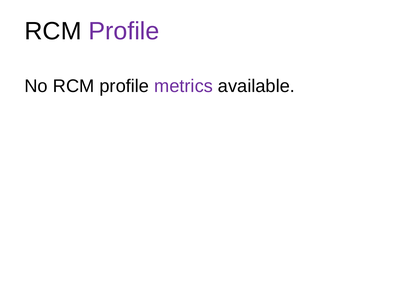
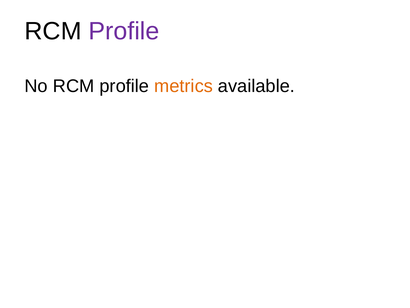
metrics colour: purple -> orange
